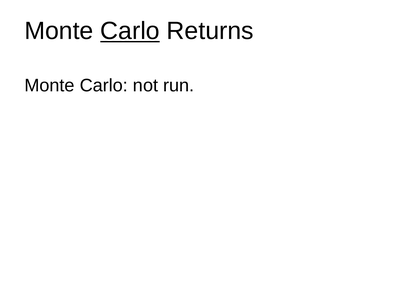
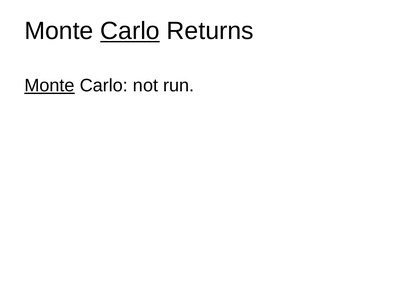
Monte at (49, 85) underline: none -> present
